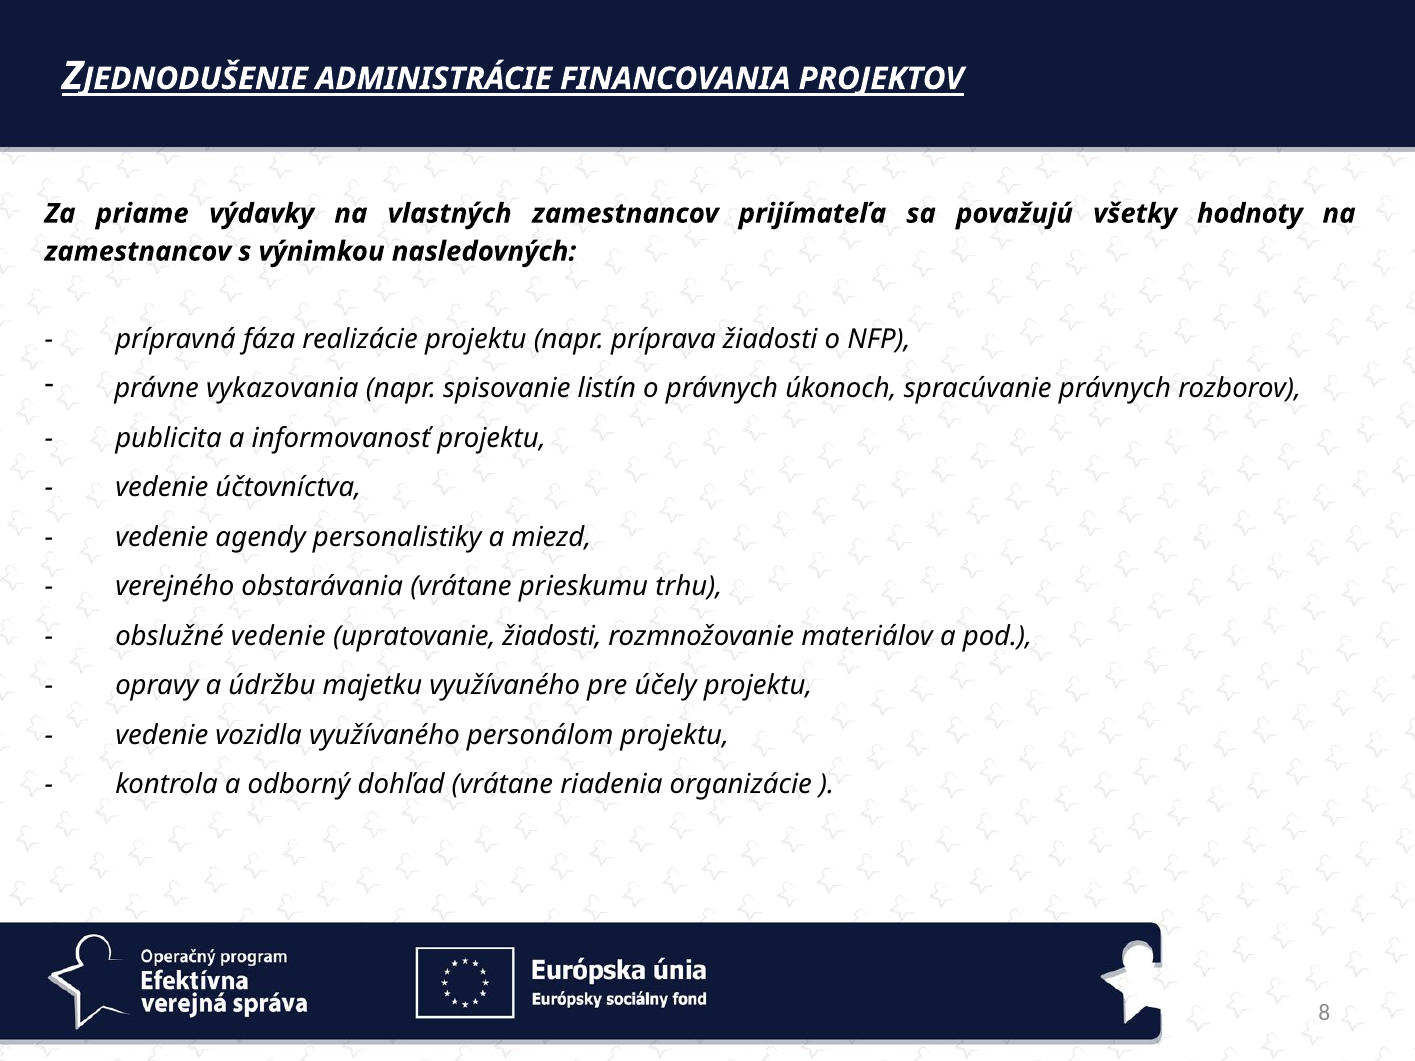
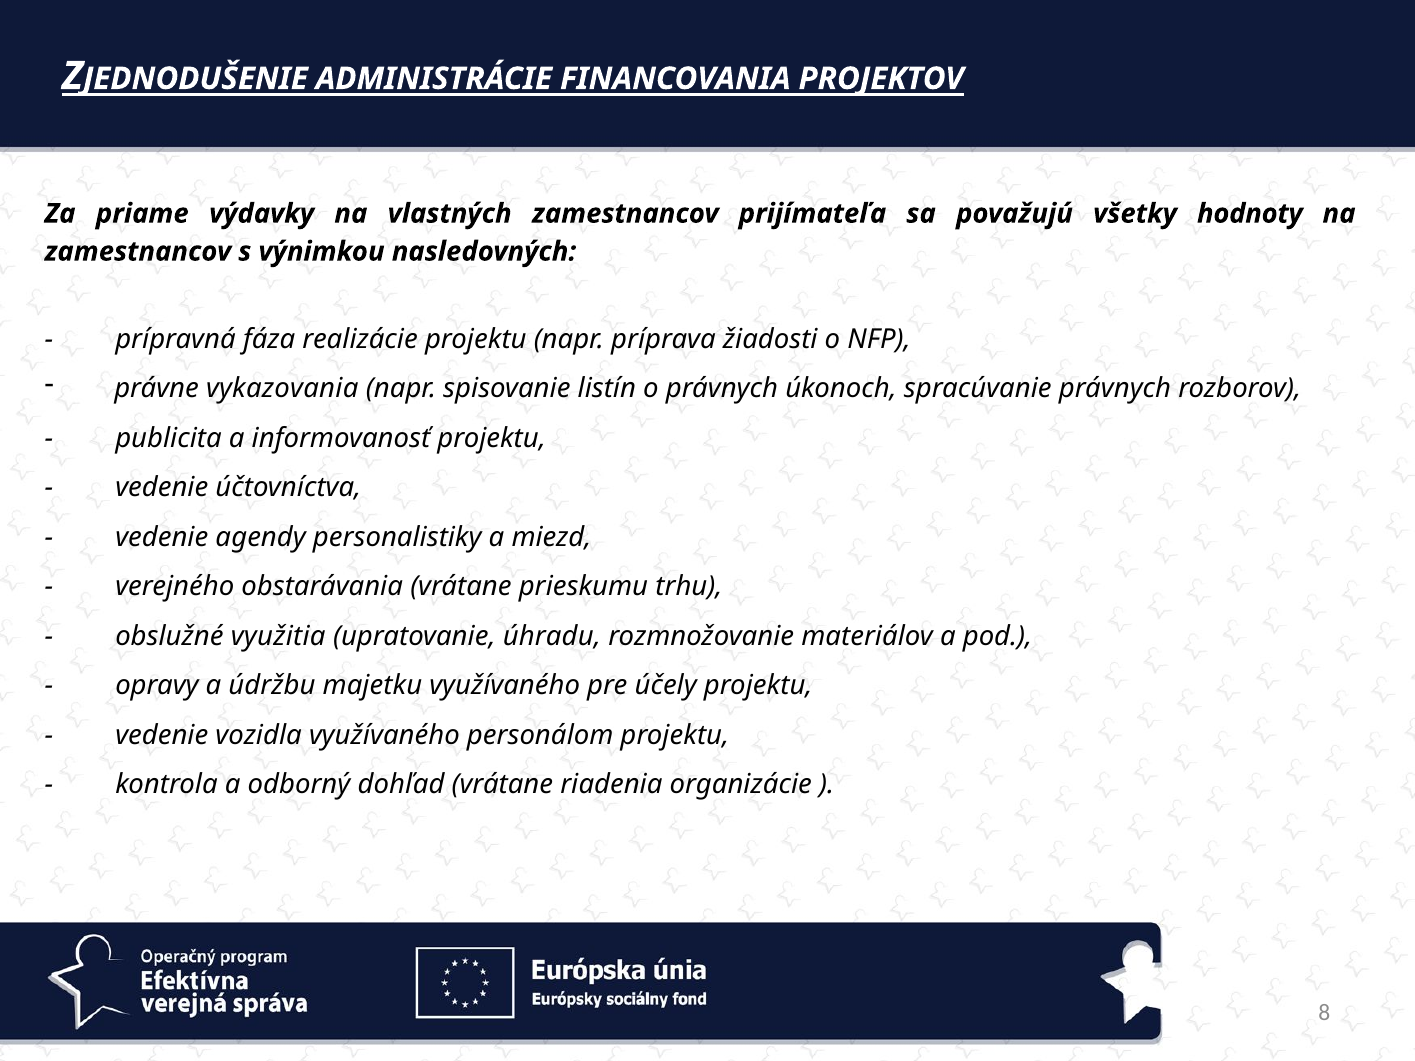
obslužné vedenie: vedenie -> využitia
upratovanie žiadosti: žiadosti -> úhradu
